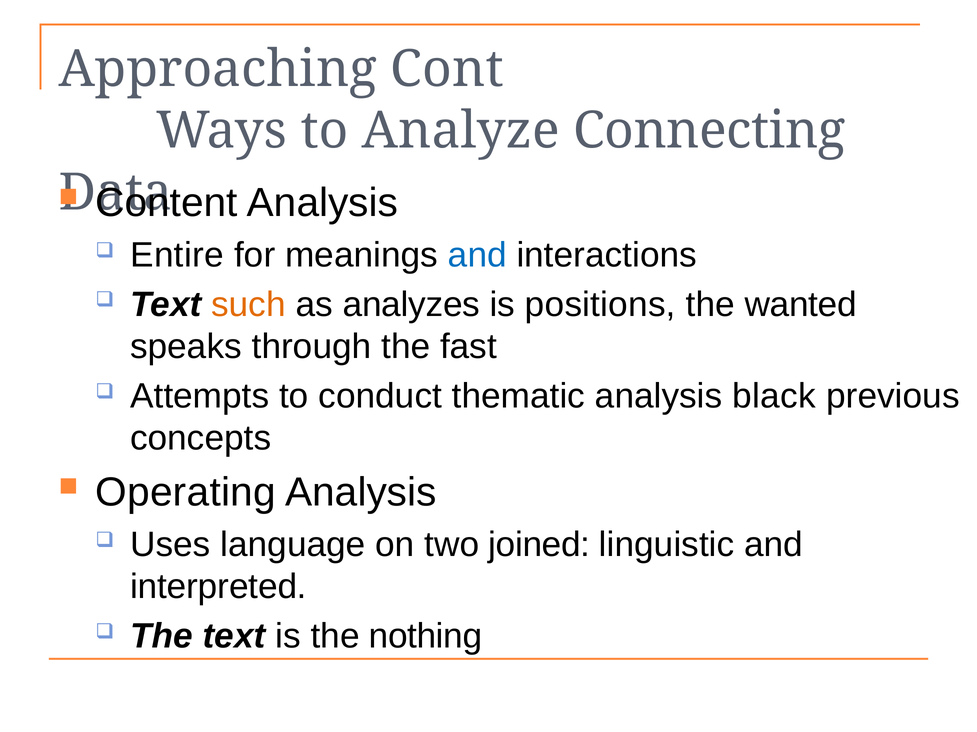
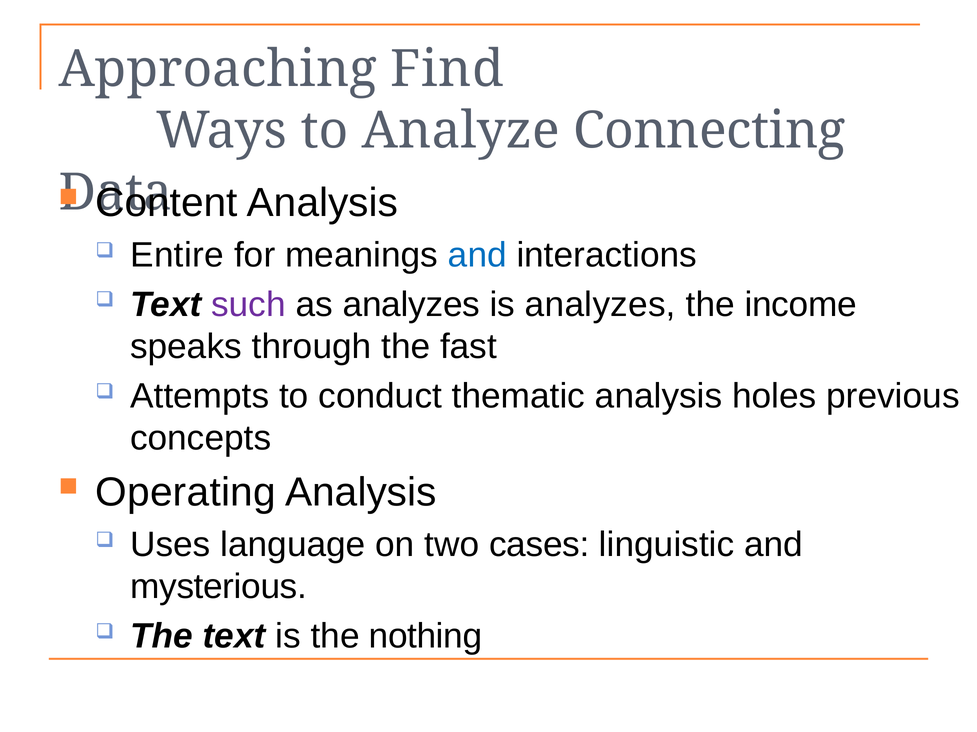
Cont: Cont -> Find
such colour: orange -> purple
is positions: positions -> analyzes
wanted: wanted -> income
black: black -> holes
joined: joined -> cases
interpreted: interpreted -> mysterious
